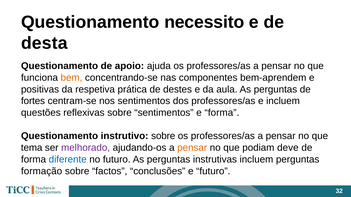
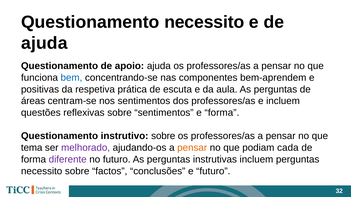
desta at (44, 43): desta -> ajuda
bem colour: orange -> blue
destes: destes -> escuta
fortes: fortes -> áreas
deve: deve -> cada
diferente colour: blue -> purple
formação at (42, 171): formação -> necessito
